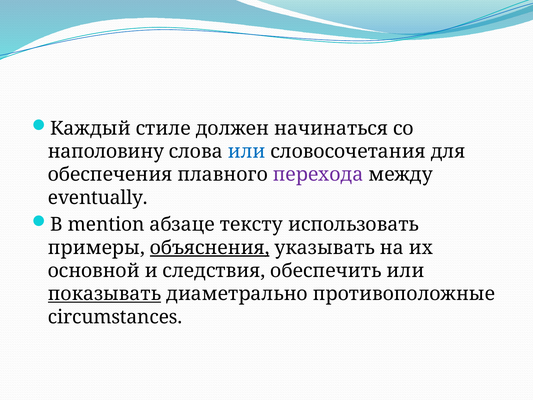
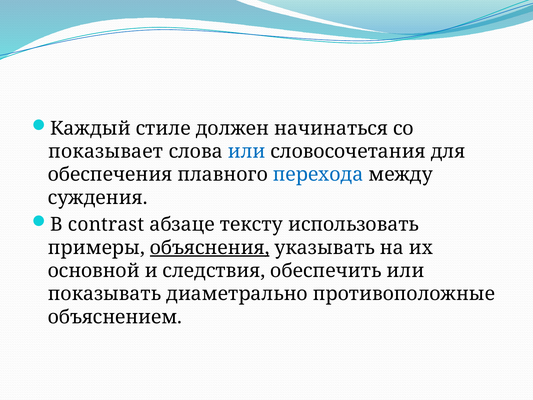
наполовину: наполовину -> показывает
перехода colour: purple -> blue
eventually: eventually -> суждения
mention: mention -> contrast
показывать underline: present -> none
circumstances: circumstances -> объяснением
